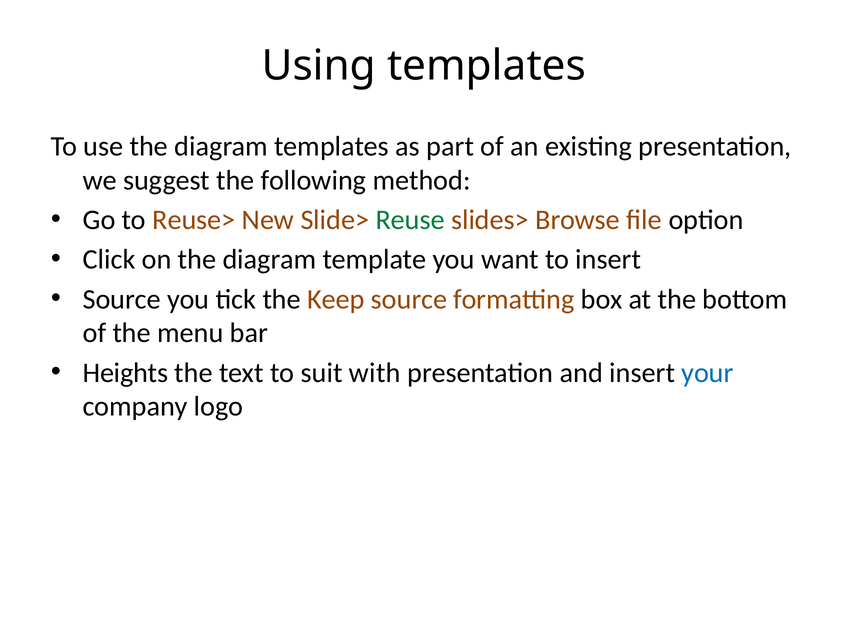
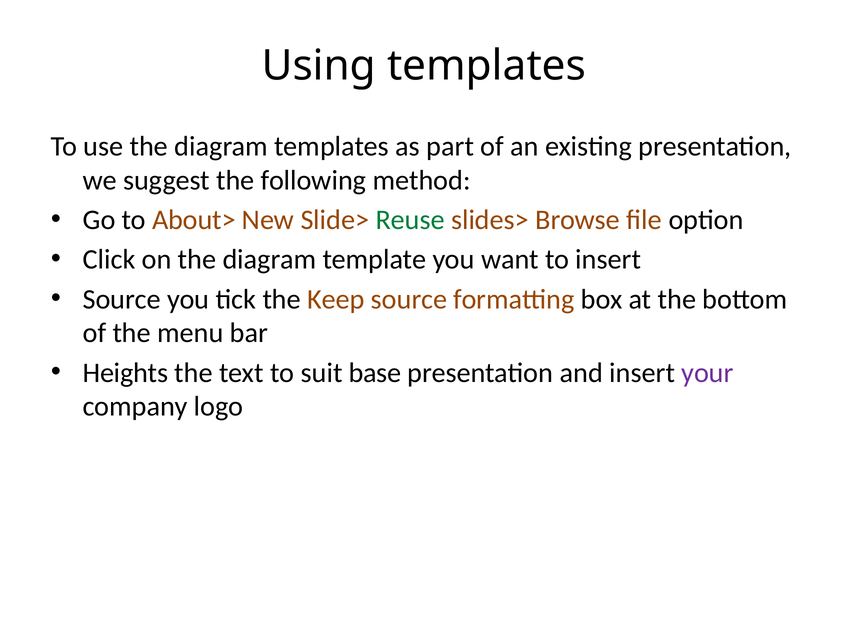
Reuse>: Reuse> -> About>
with: with -> base
your colour: blue -> purple
